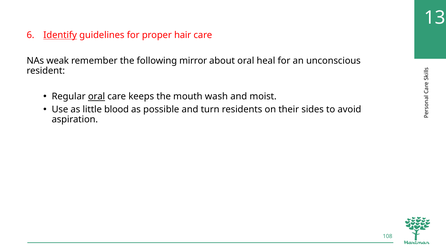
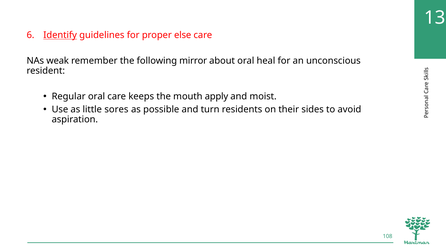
hair: hair -> else
oral at (97, 97) underline: present -> none
wash: wash -> apply
blood: blood -> sores
